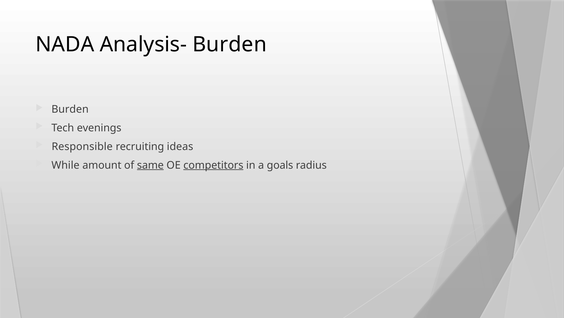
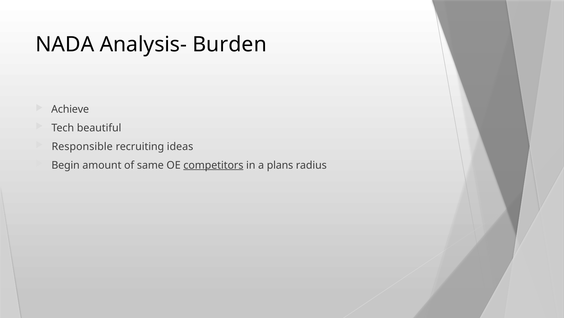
Burden at (70, 109): Burden -> Achieve
evenings: evenings -> beautiful
While: While -> Begin
same underline: present -> none
goals: goals -> plans
